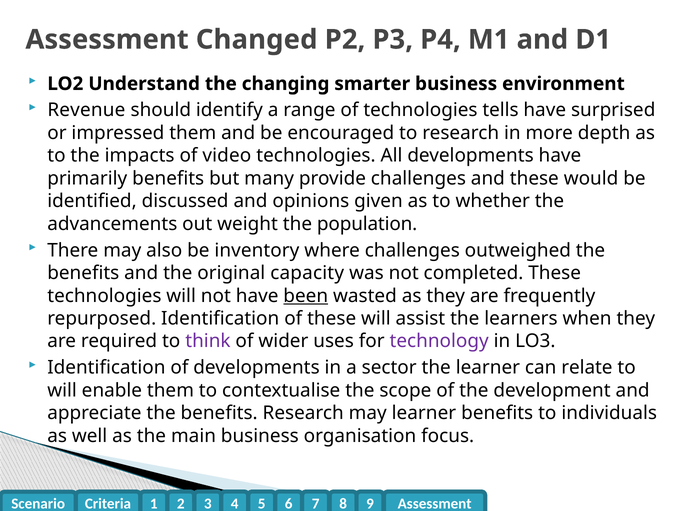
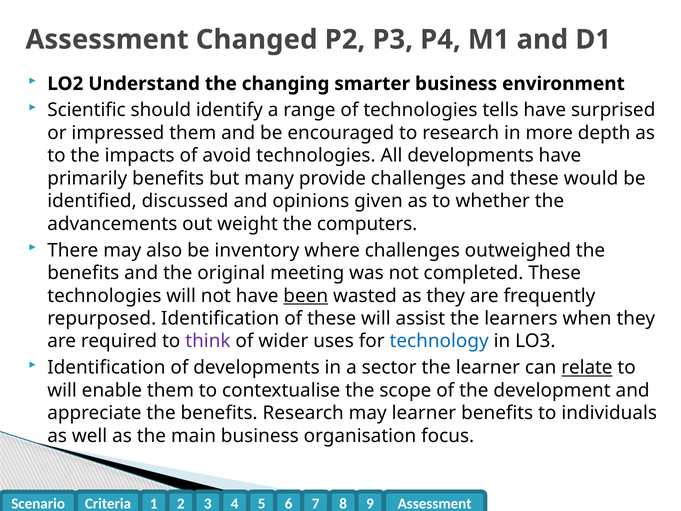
Revenue: Revenue -> Scientific
video: video -> avoid
population: population -> computers
capacity: capacity -> meeting
technology colour: purple -> blue
relate underline: none -> present
